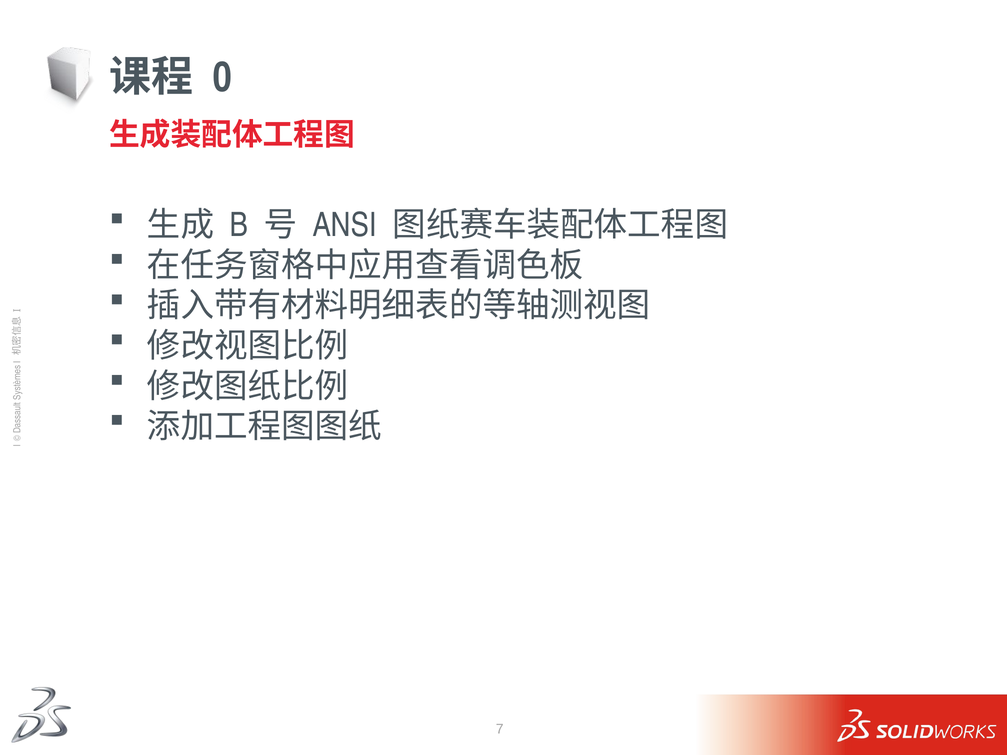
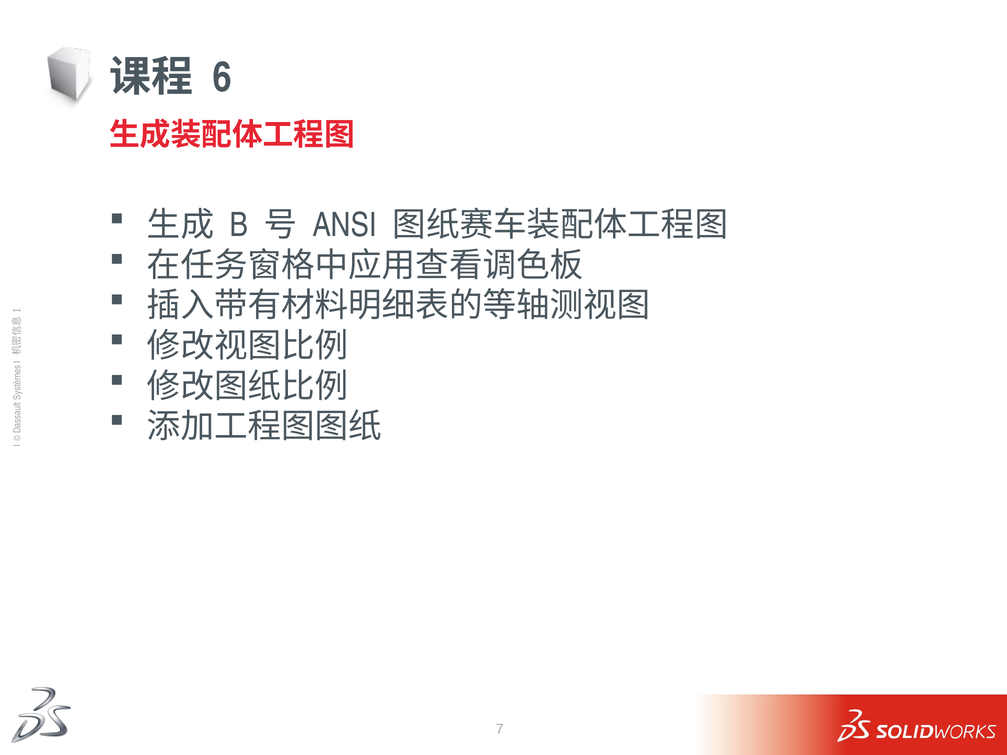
0: 0 -> 6
